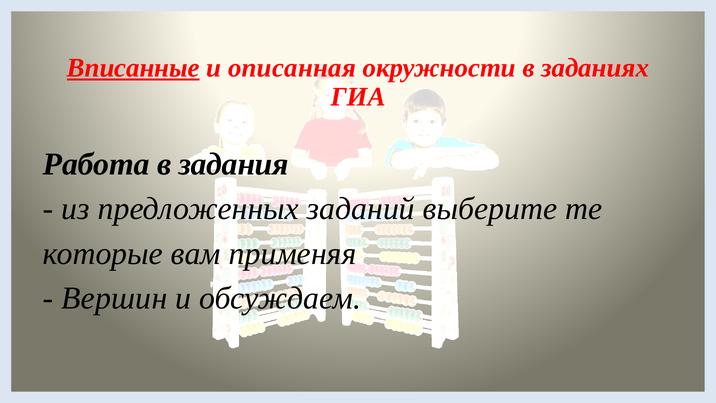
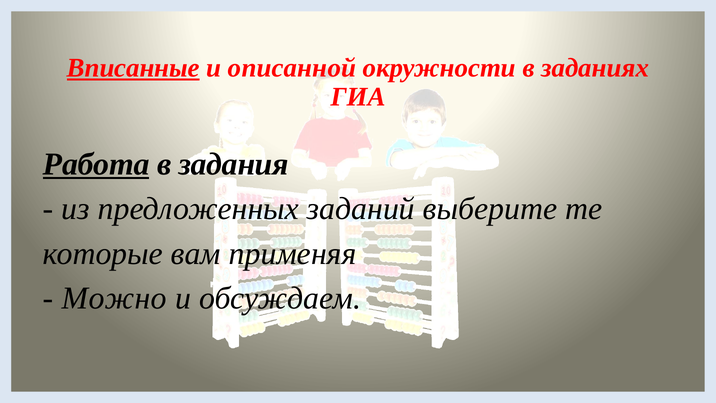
описанная: описанная -> описанной
Работа underline: none -> present
Вершин: Вершин -> Можно
